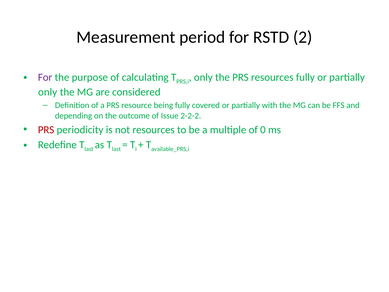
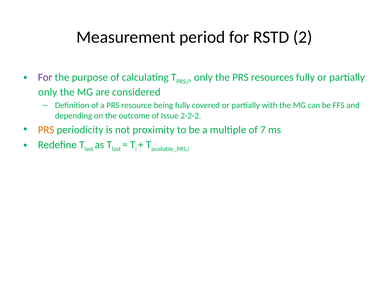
PRS at (46, 130) colour: red -> orange
not resources: resources -> proximity
0: 0 -> 7
